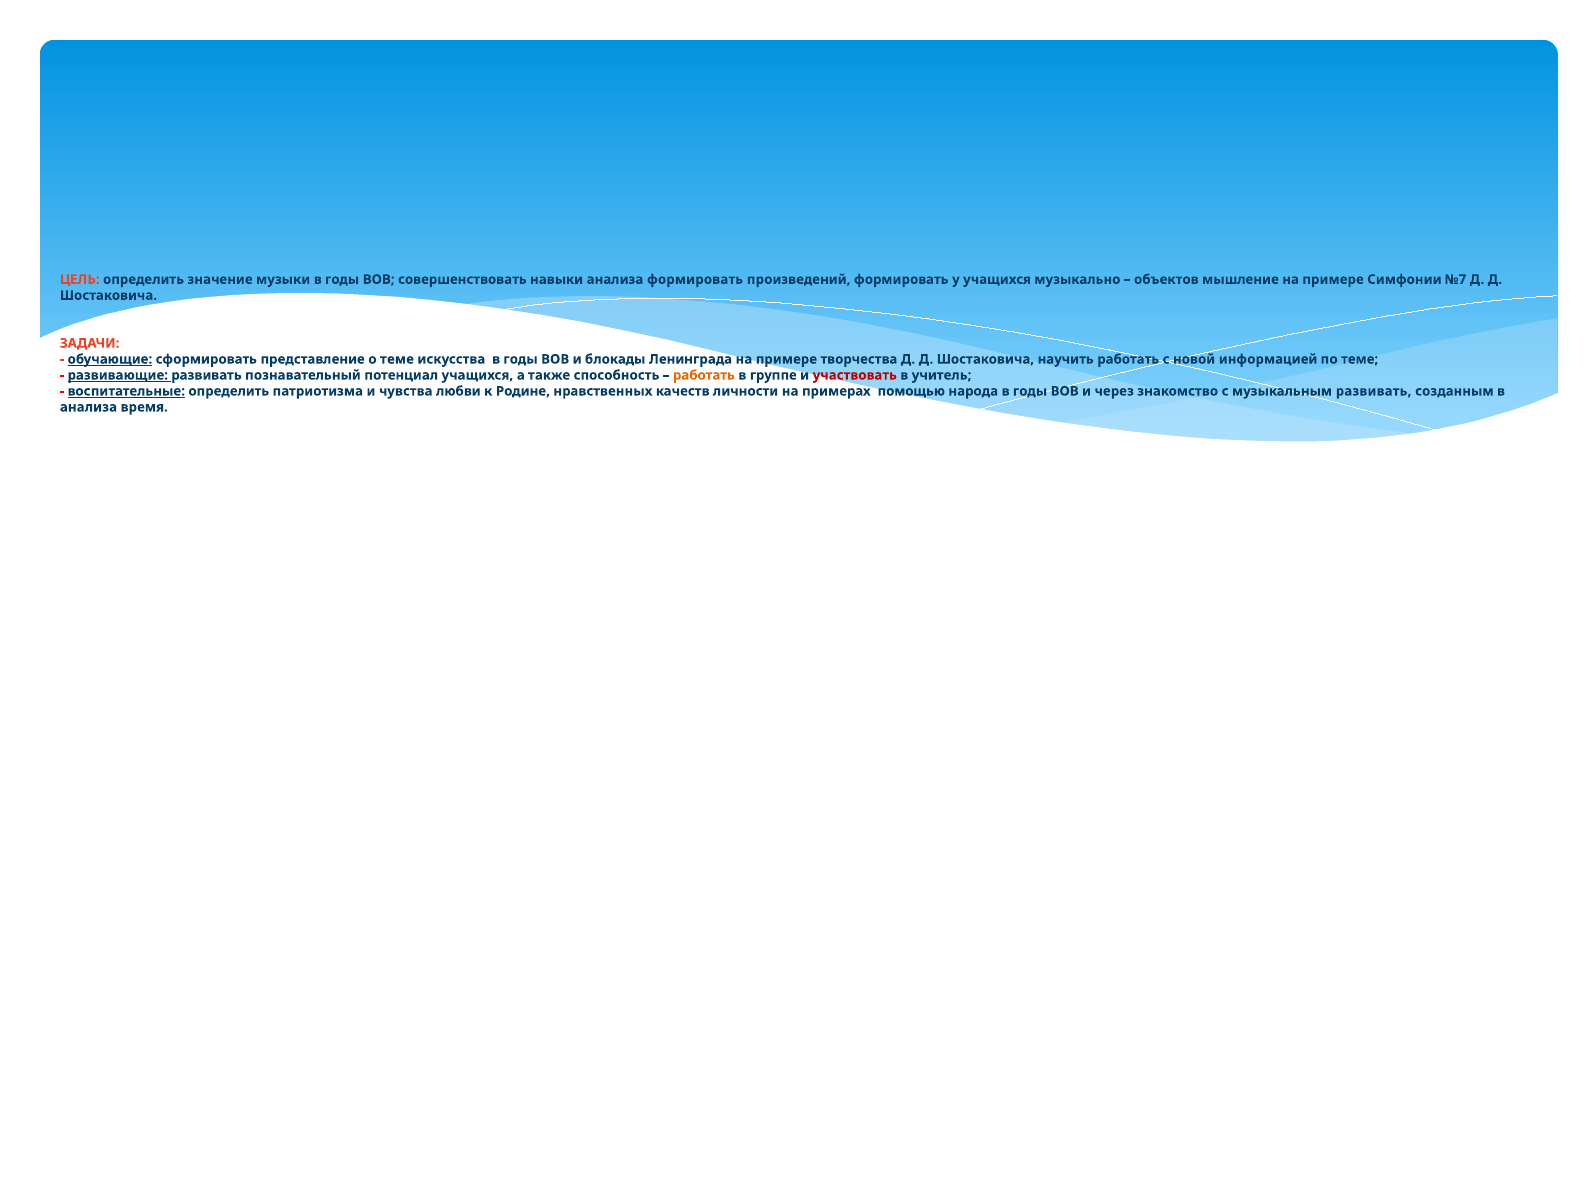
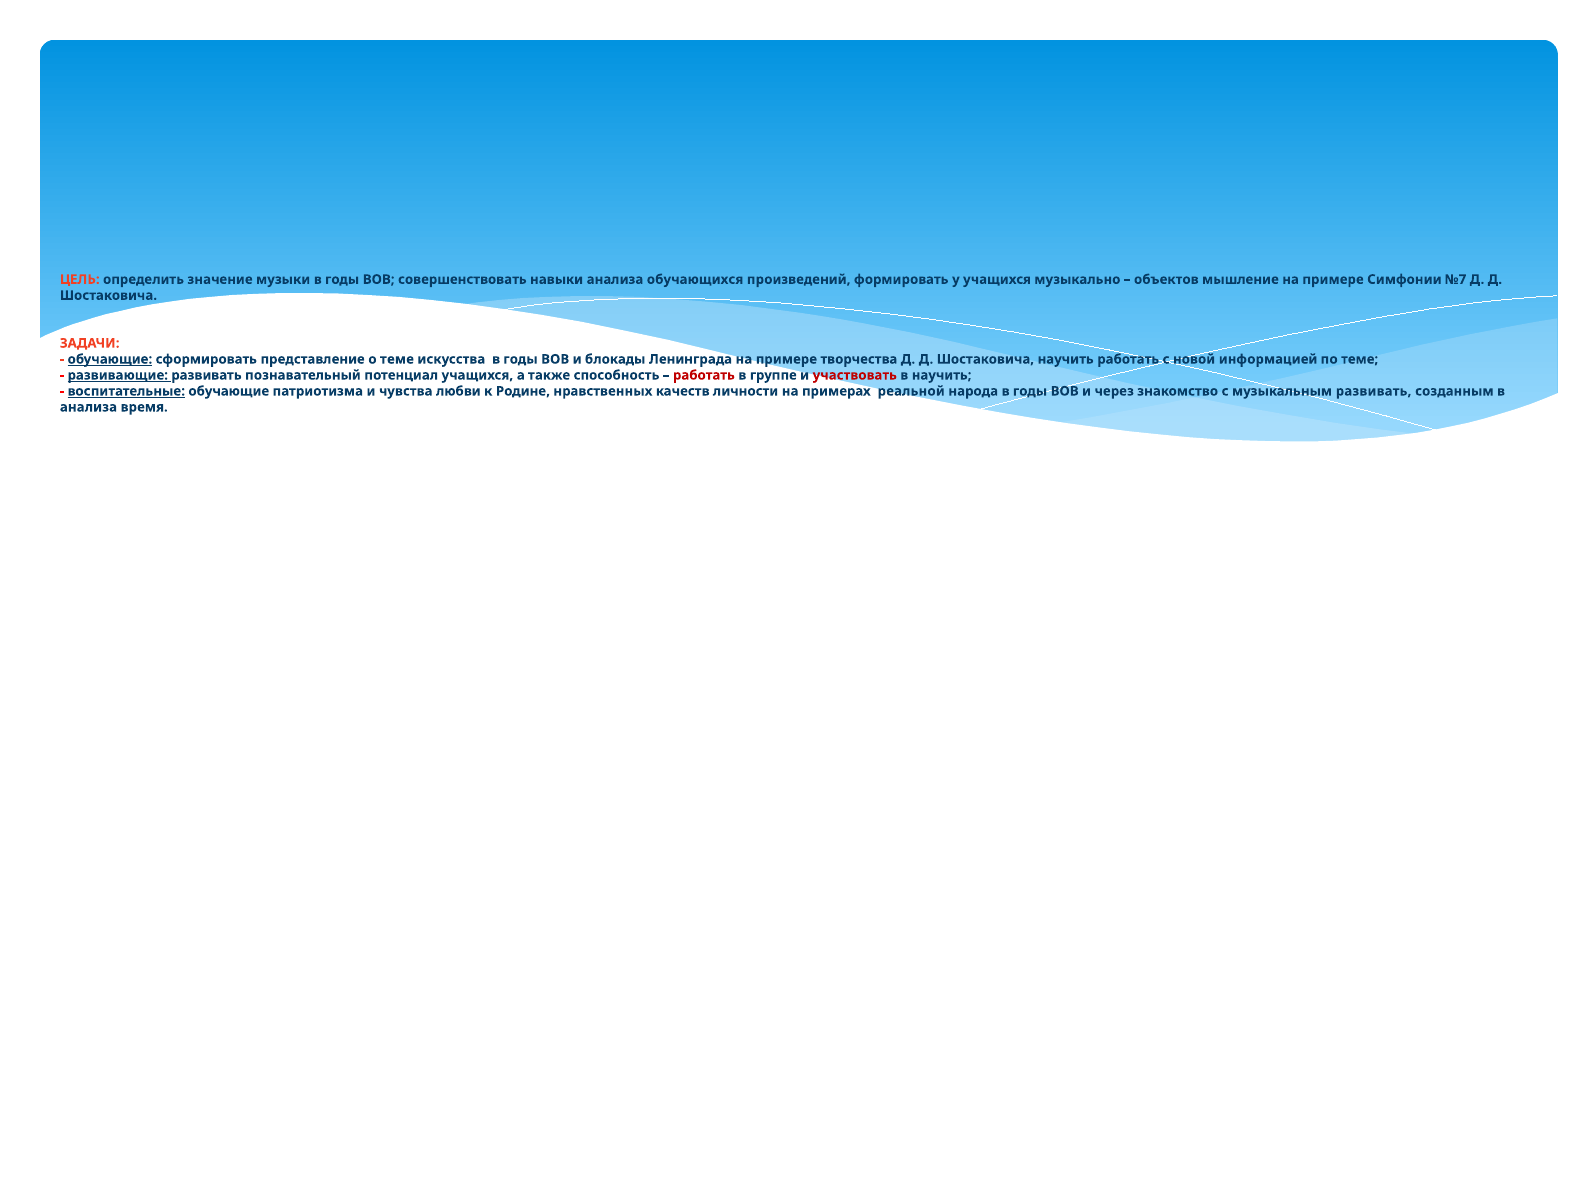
анализа формировать: формировать -> обучающихся
работать at (704, 375) colour: orange -> red
в учитель: учитель -> научить
воспитательные определить: определить -> обучающие
помощью: помощью -> реальной
